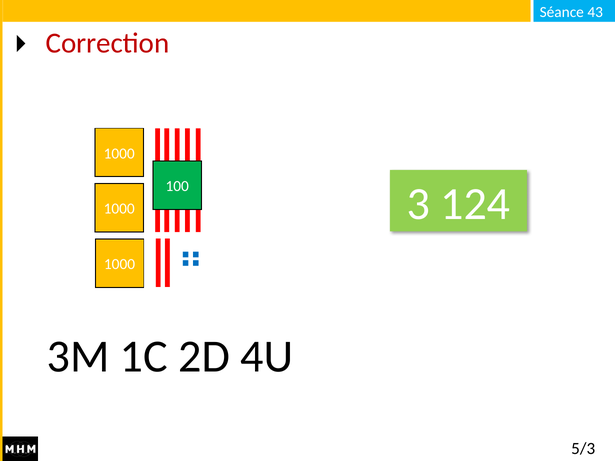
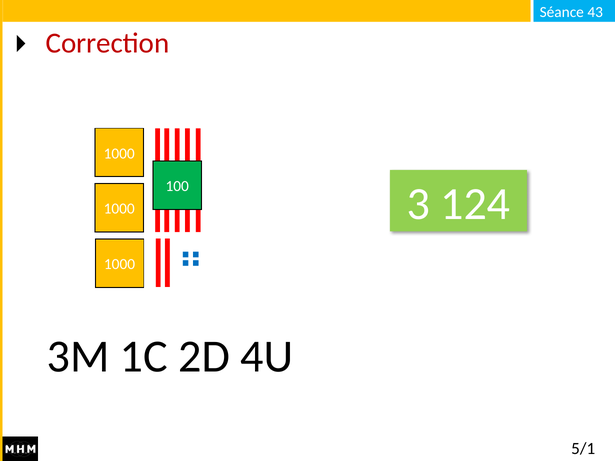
5/3: 5/3 -> 5/1
